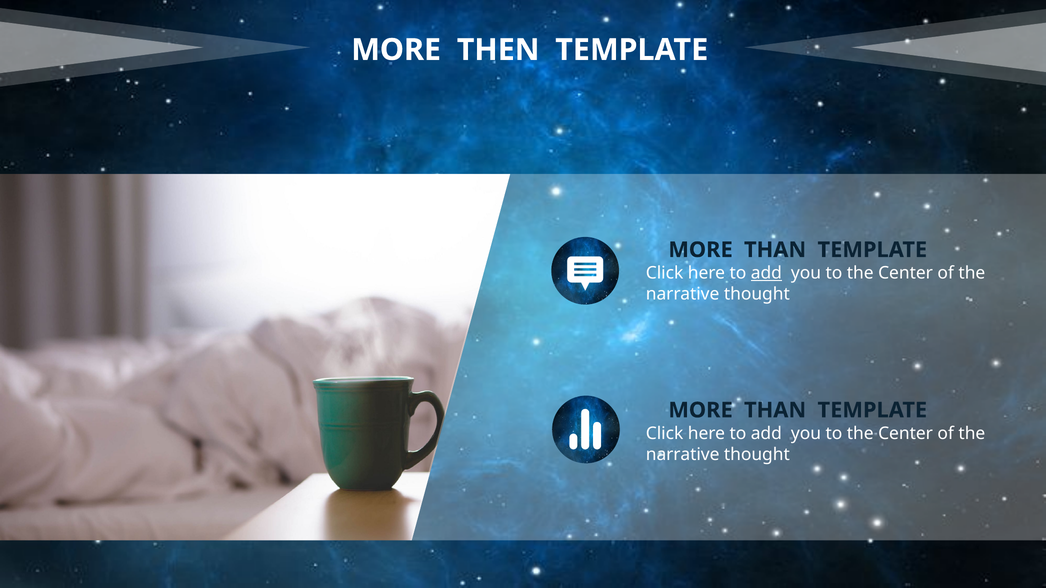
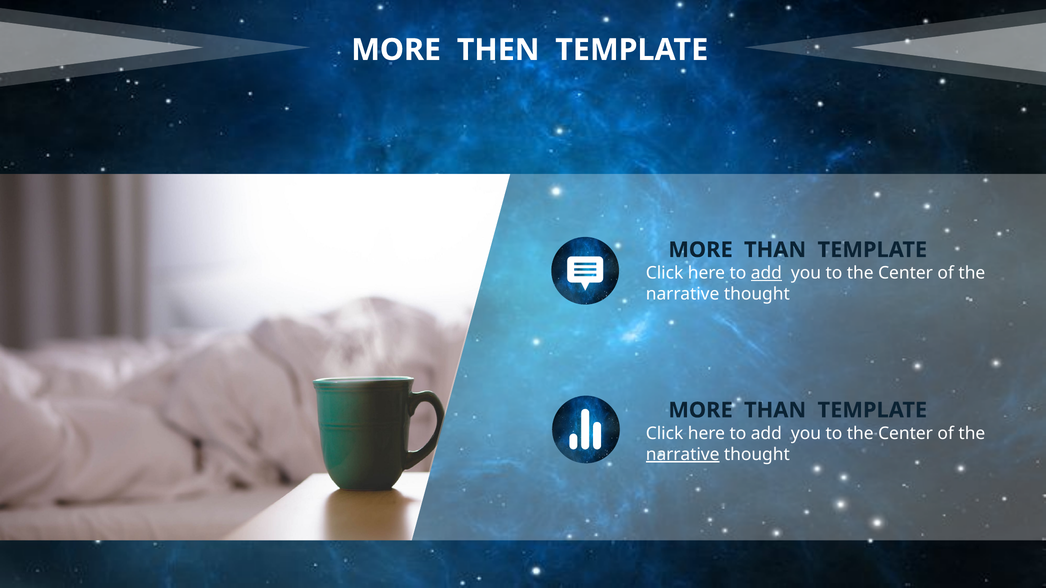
narrative at (683, 455) underline: none -> present
